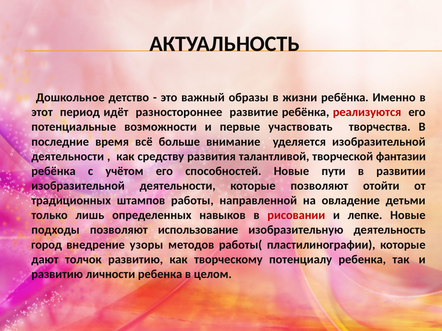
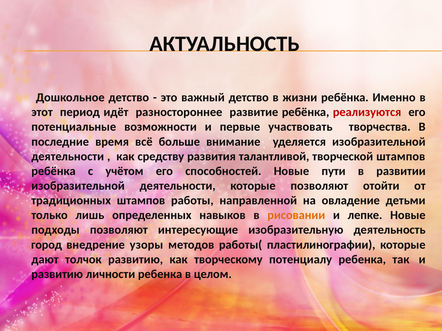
важный образы: образы -> детство
творческой фантазии: фантазии -> штампов
рисовании colour: red -> orange
использование: использование -> интересующие
